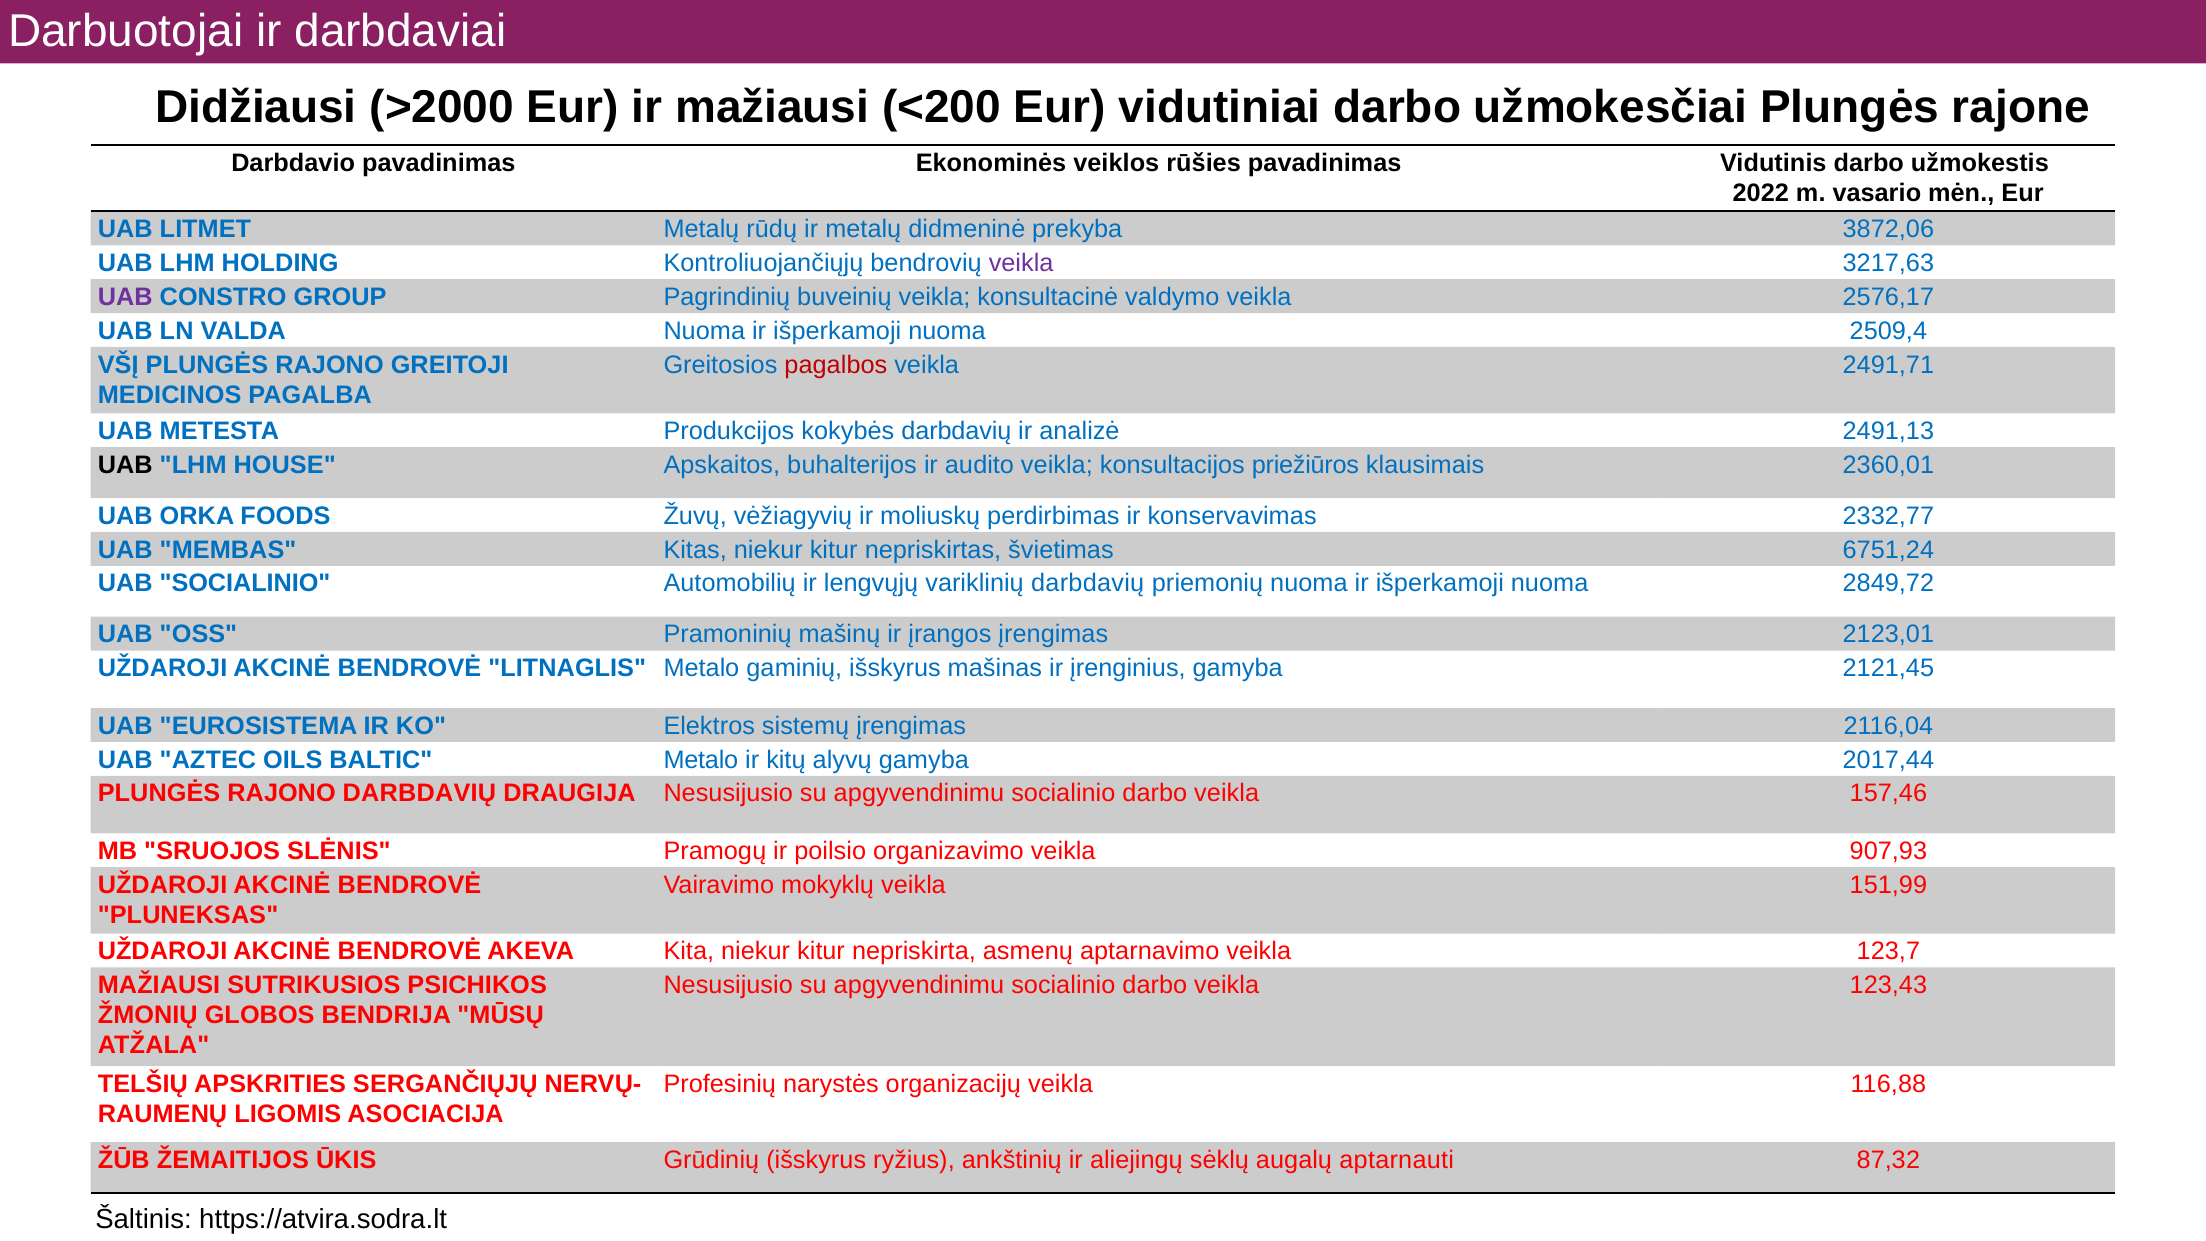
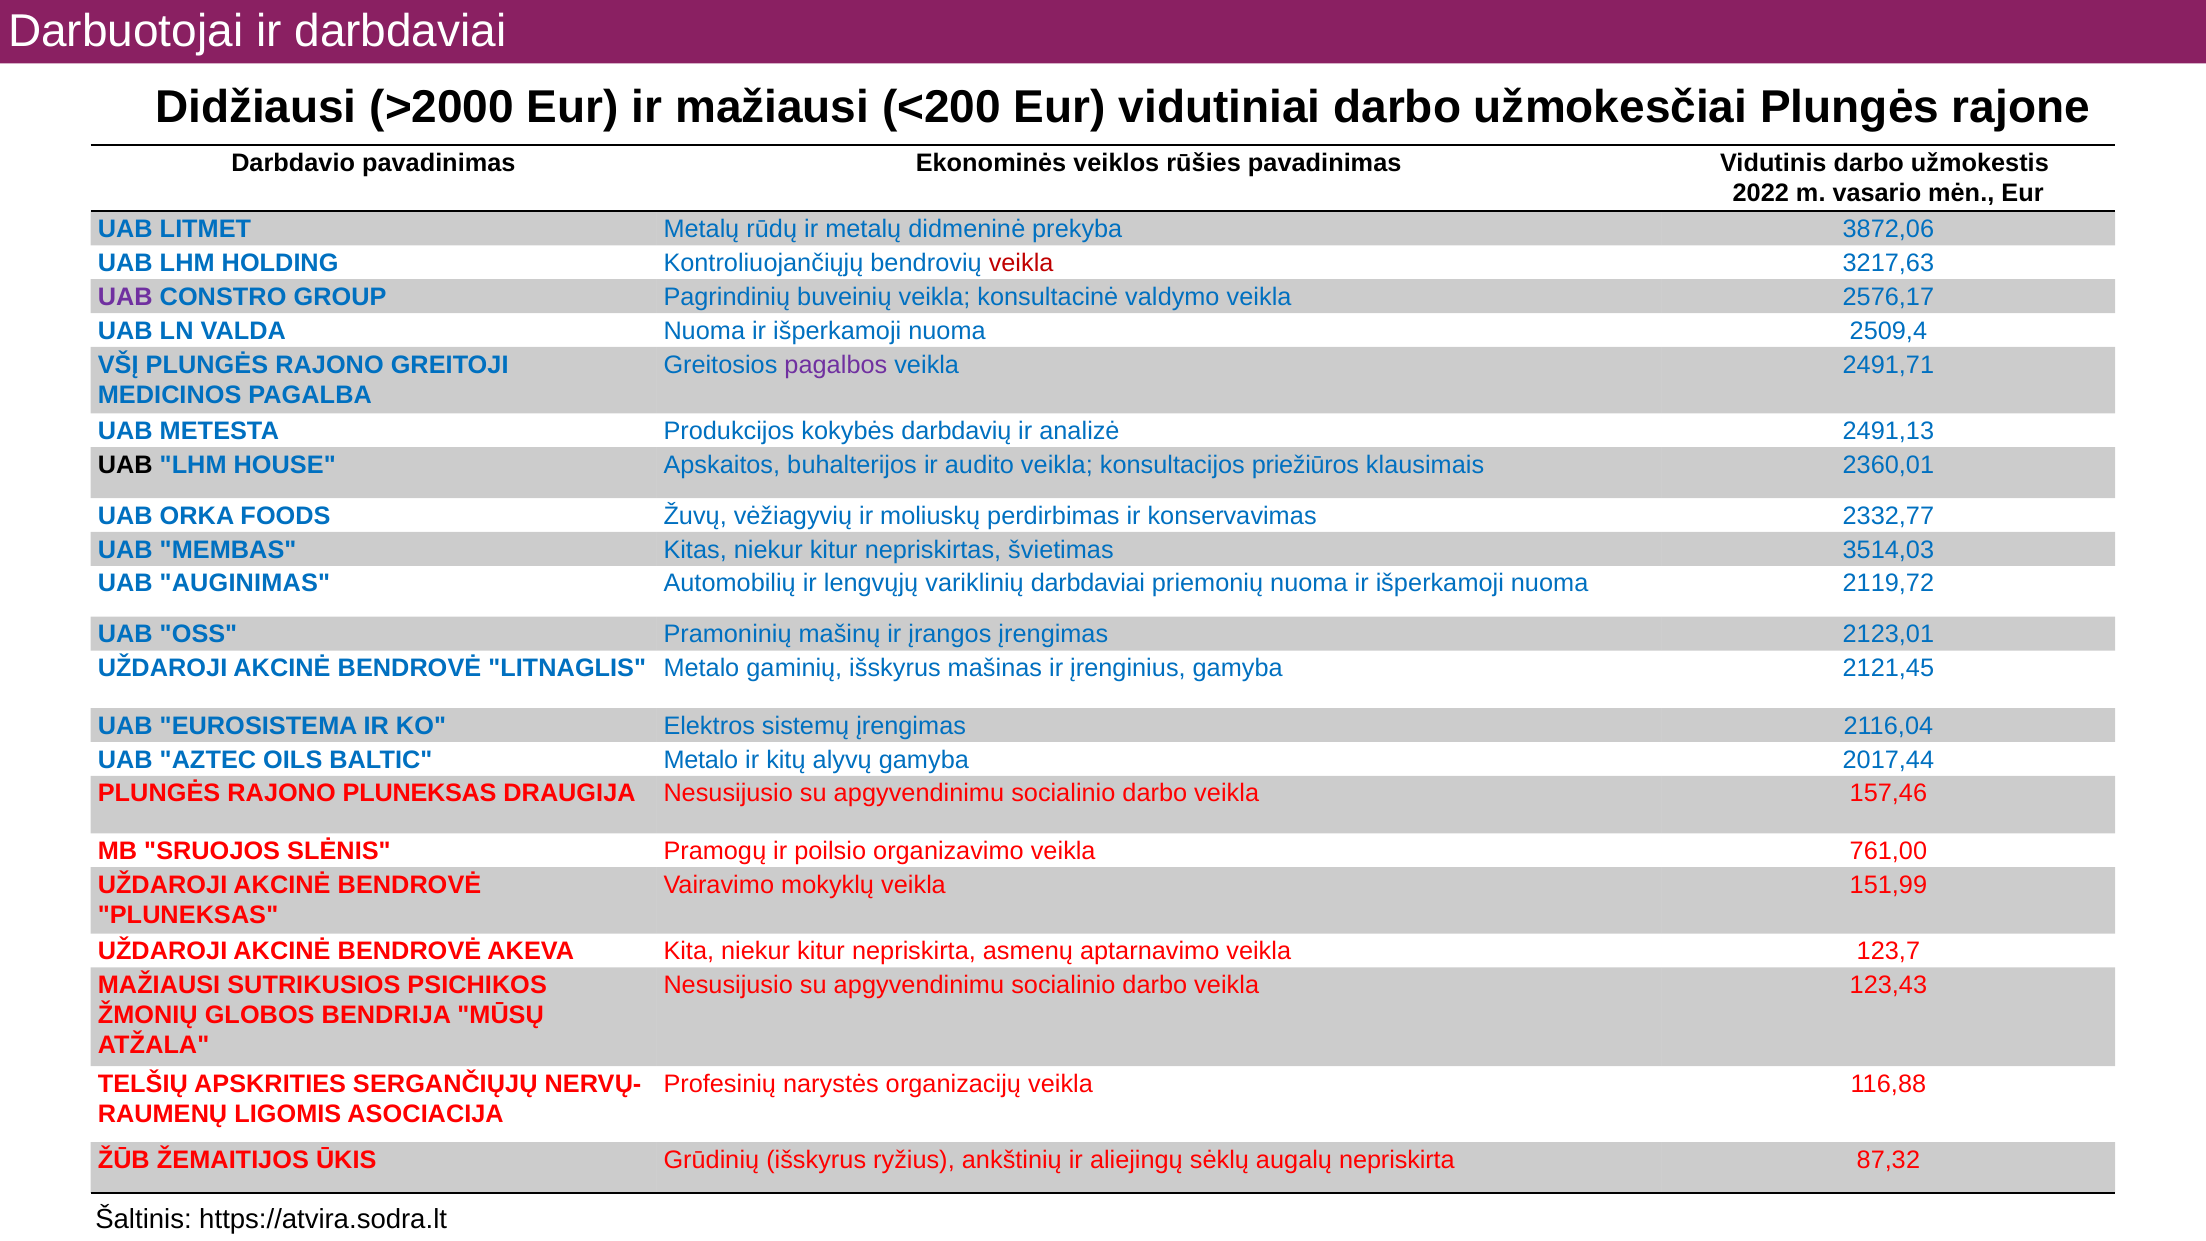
veikla at (1021, 263) colour: purple -> red
pagalbos colour: red -> purple
6751,24: 6751,24 -> 3514,03
UAB SOCIALINIO: SOCIALINIO -> AUGINIMAS
variklinių darbdavių: darbdavių -> darbdaviai
2849,72: 2849,72 -> 2119,72
RAJONO DARBDAVIŲ: DARBDAVIŲ -> PLUNEKSAS
907,93: 907,93 -> 761,00
augalų aptarnauti: aptarnauti -> nepriskirta
